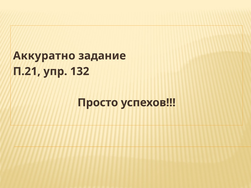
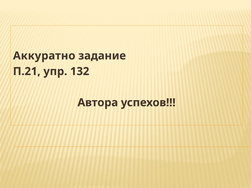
Просто: Просто -> Автора
